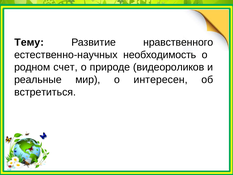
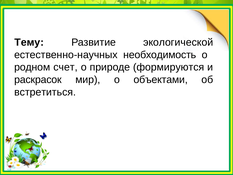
нравственного: нравственного -> экологической
видеороликов: видеороликов -> формируются
реальные: реальные -> раскрасок
интересен: интересен -> объектами
